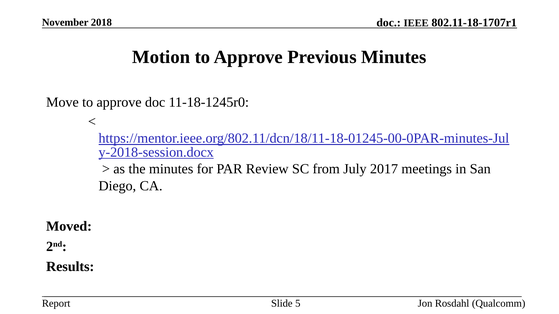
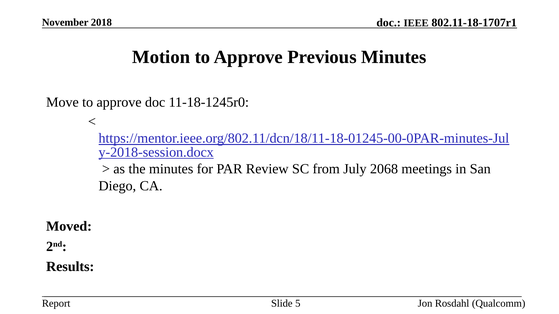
2017: 2017 -> 2068
